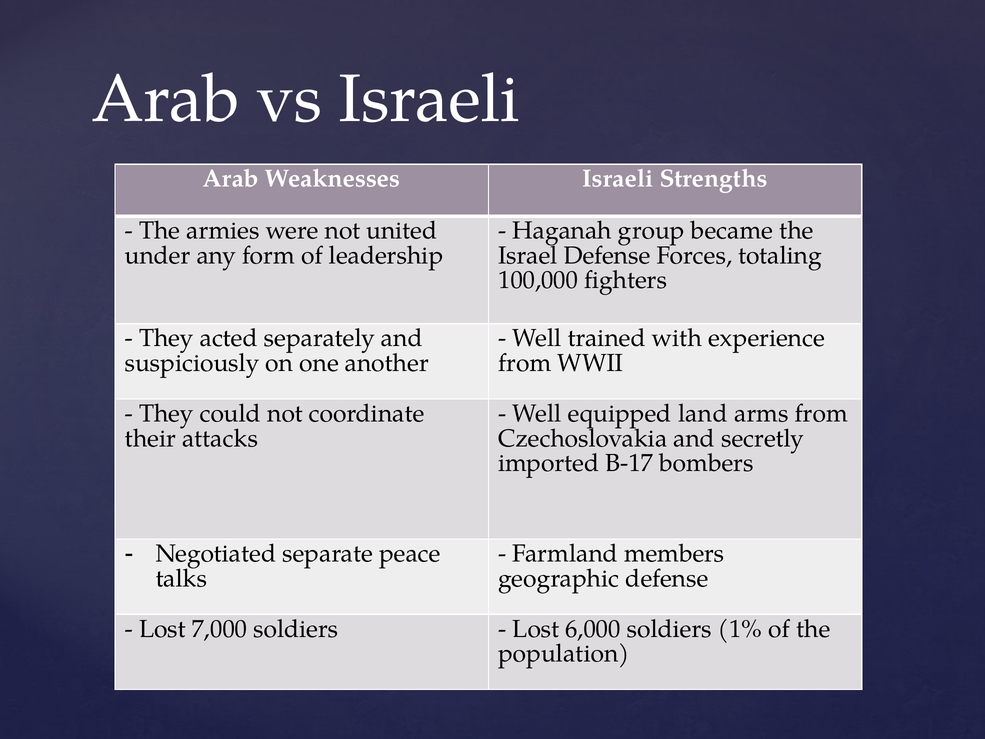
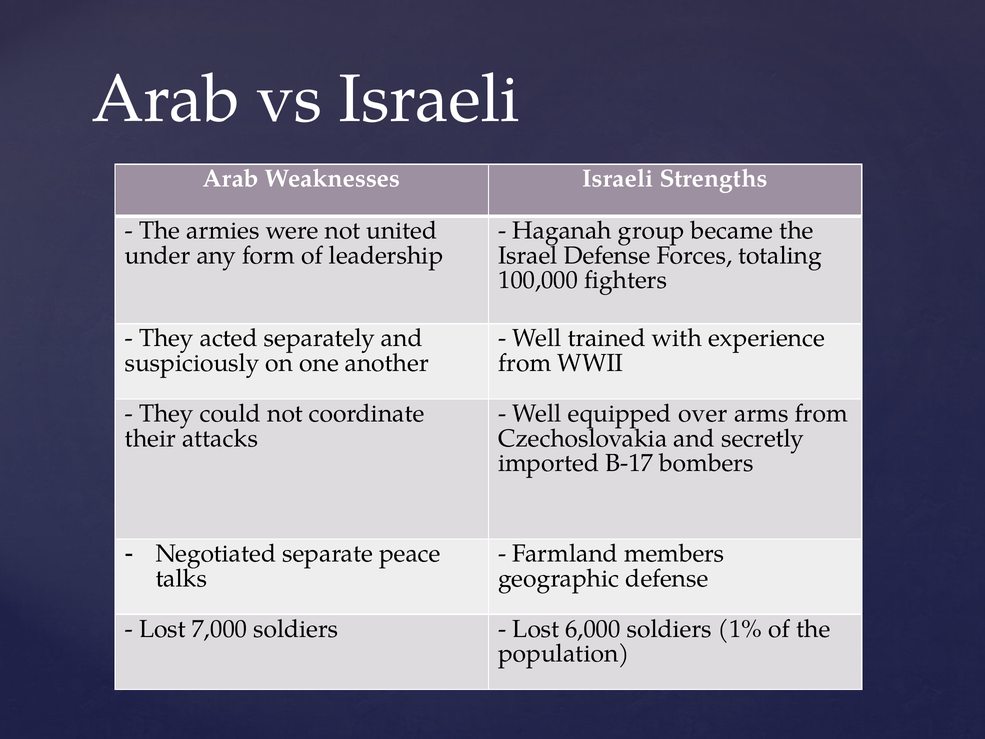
land: land -> over
